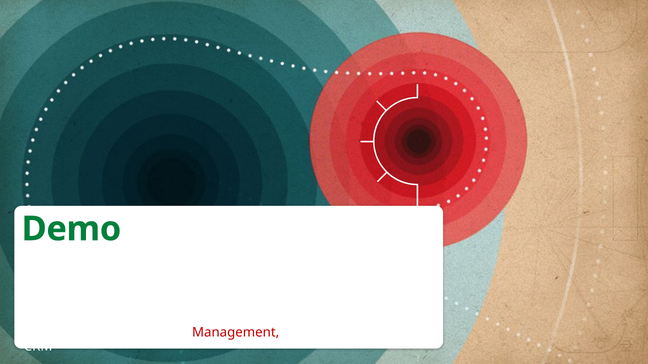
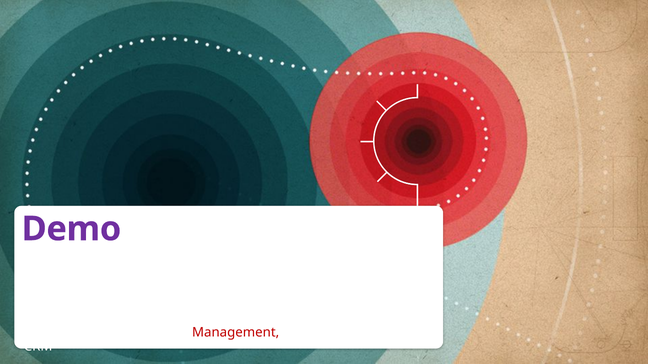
Demo colour: green -> purple
